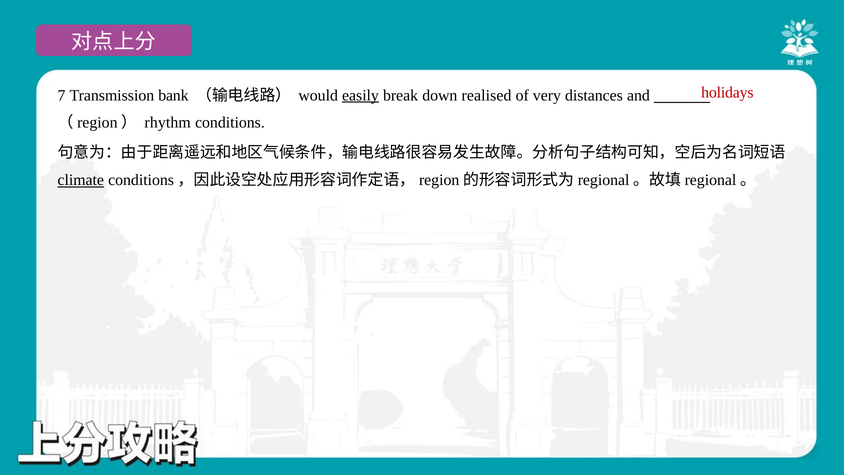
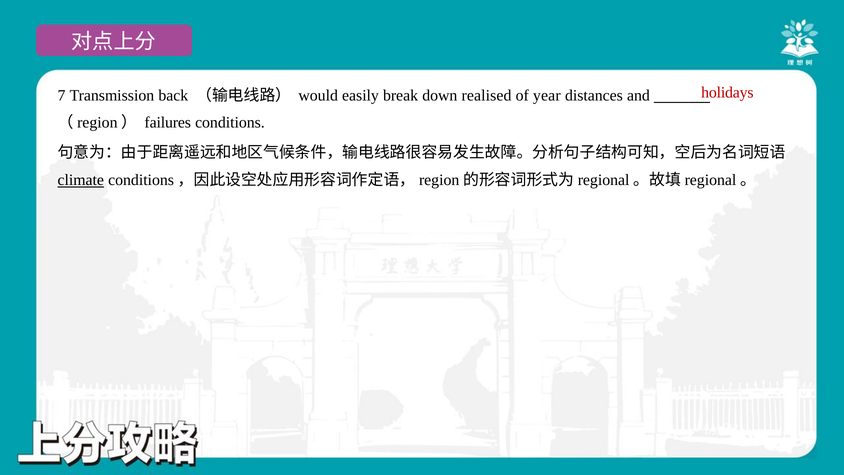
bank: bank -> back
easily underline: present -> none
very: very -> year
rhythm: rhythm -> failures
